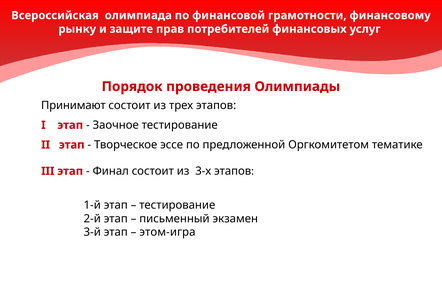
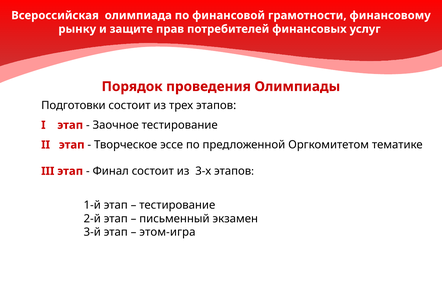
Принимают: Принимают -> Подготовки
